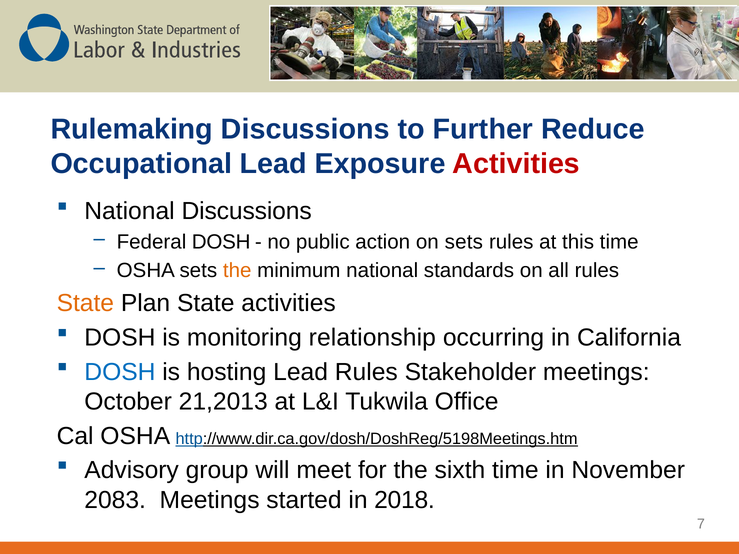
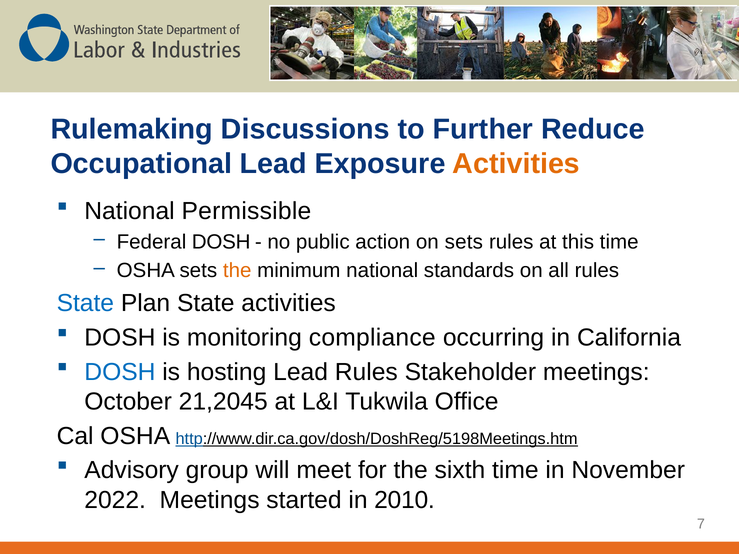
Activities at (516, 164) colour: red -> orange
National Discussions: Discussions -> Permissible
State at (85, 303) colour: orange -> blue
relationship: relationship -> compliance
21,2013: 21,2013 -> 21,2045
2083: 2083 -> 2022
2018: 2018 -> 2010
